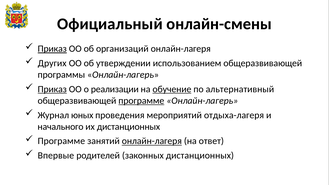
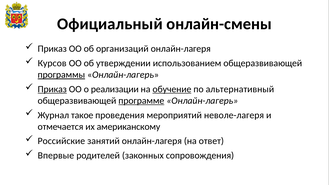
Приказ at (52, 49) underline: present -> none
Других: Других -> Курсов
программы underline: none -> present
юных: юных -> такое
отдыха-лагеря: отдыха-лагеря -> неволе-лагеря
начального: начального -> отмечается
их дистанционных: дистанционных -> американскому
Программе at (61, 141): Программе -> Российские
онлайн-лагеря at (152, 141) underline: present -> none
законных дистанционных: дистанционных -> сопровождения
